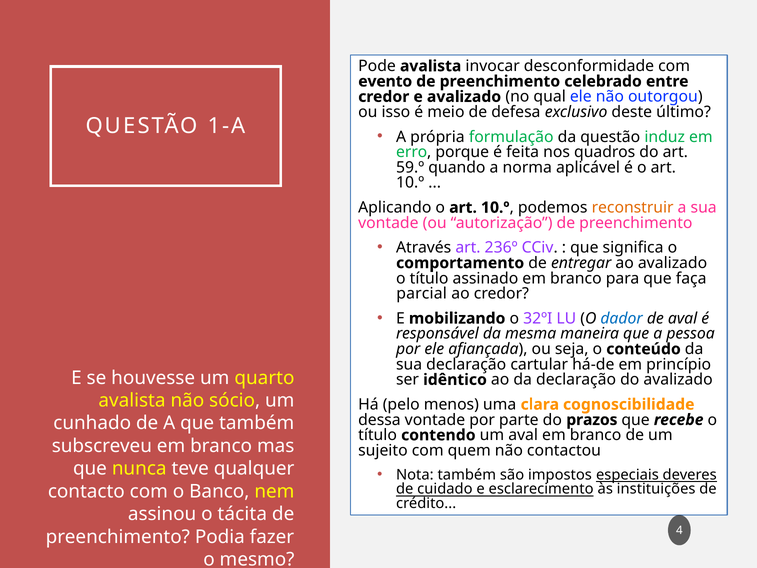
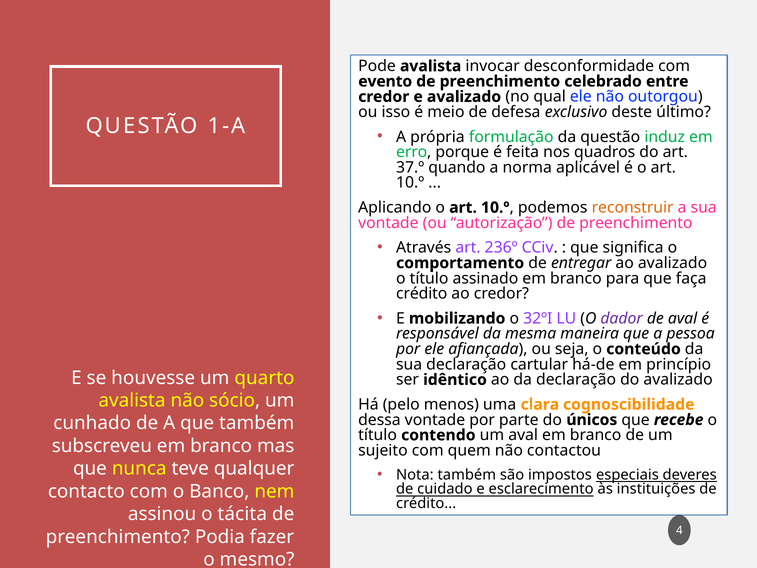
59.º: 59.º -> 37.º
parcial at (422, 294): parcial -> crédito
dador colour: blue -> purple
prazos: prazos -> únicos
